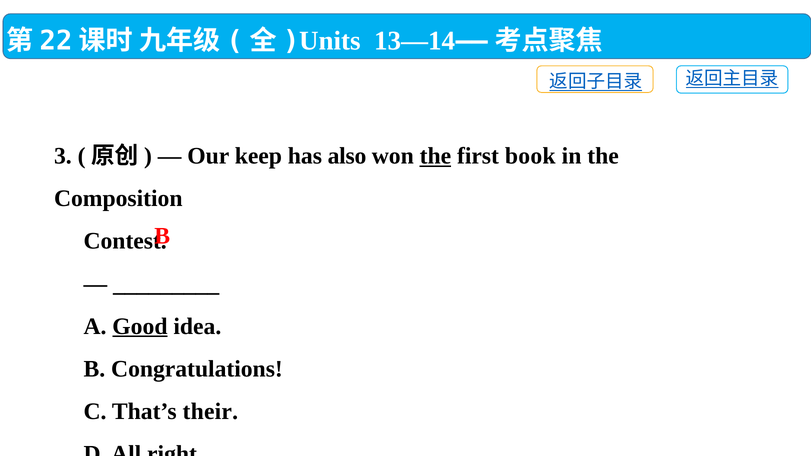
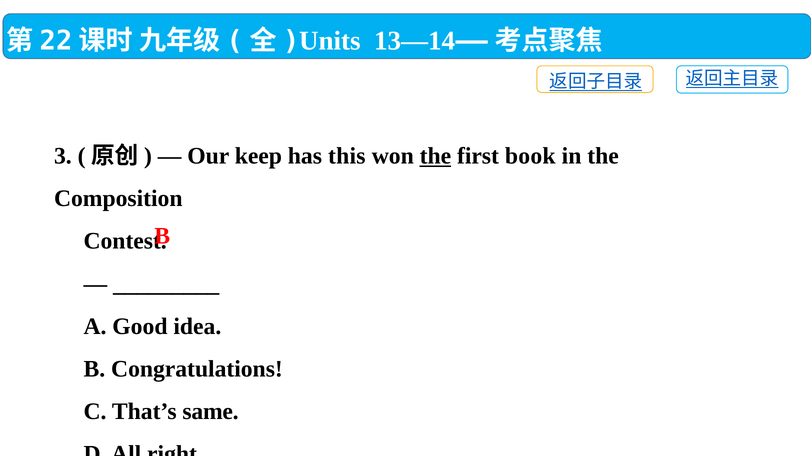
also: also -> this
Good underline: present -> none
their: their -> same
